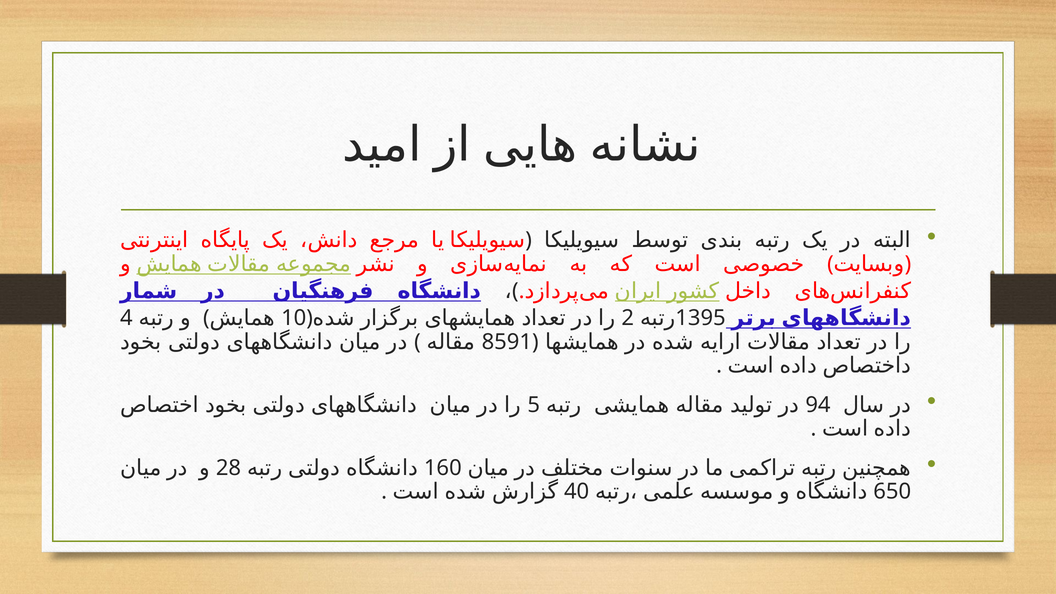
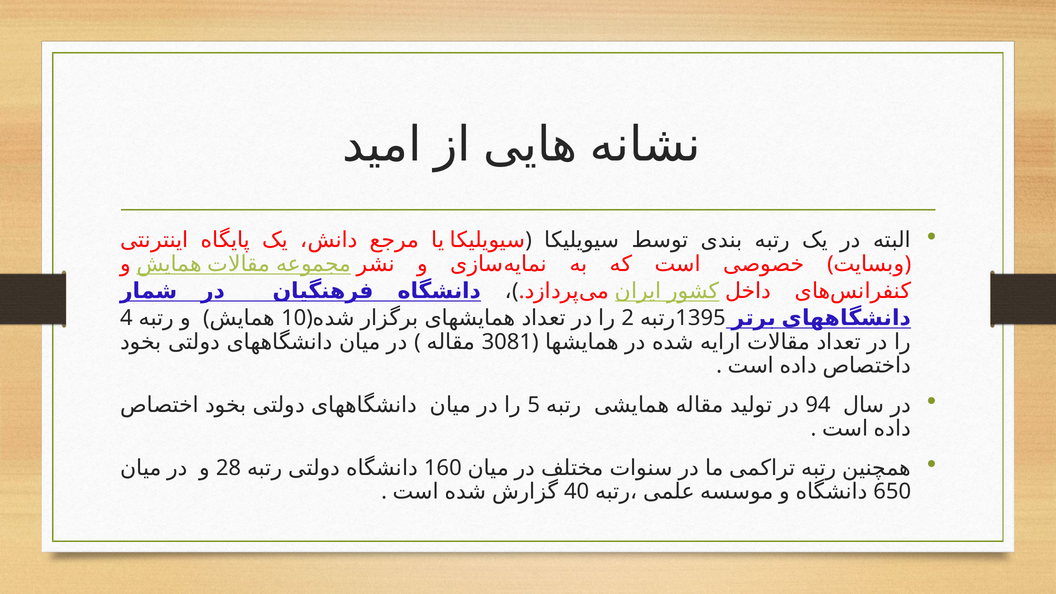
8591: 8591 -> 3081
